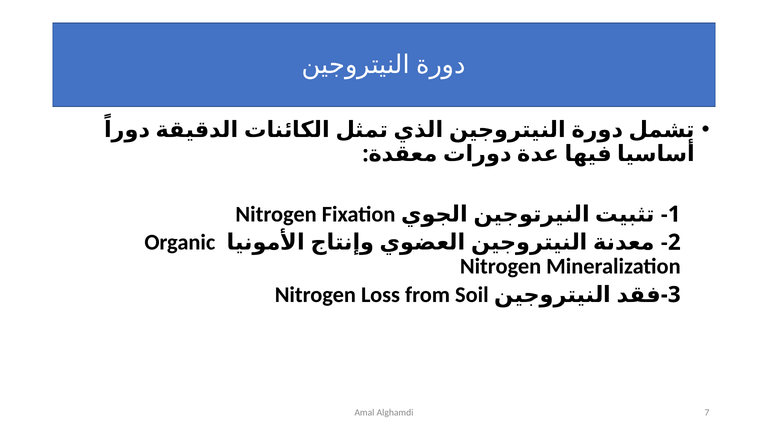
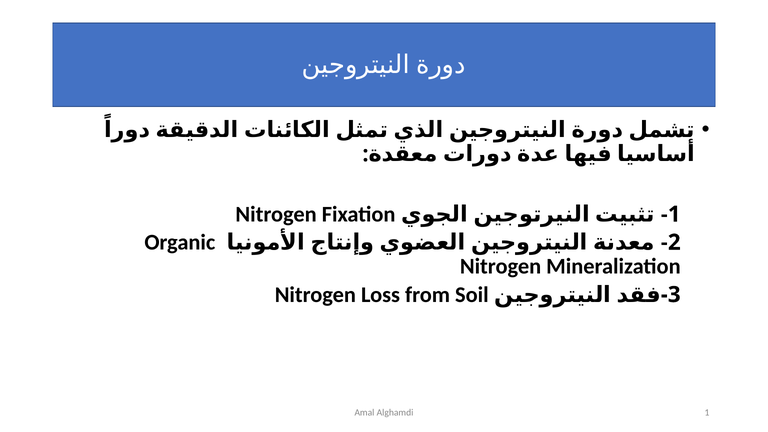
Alghamdi 7: 7 -> 1
